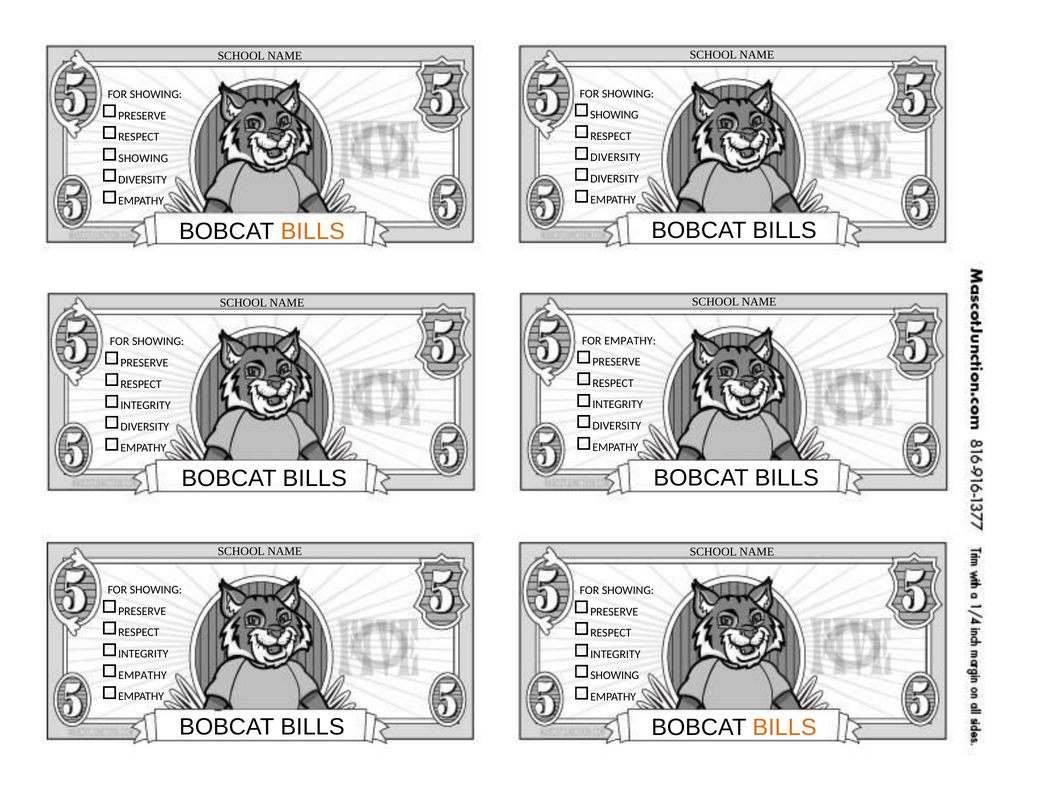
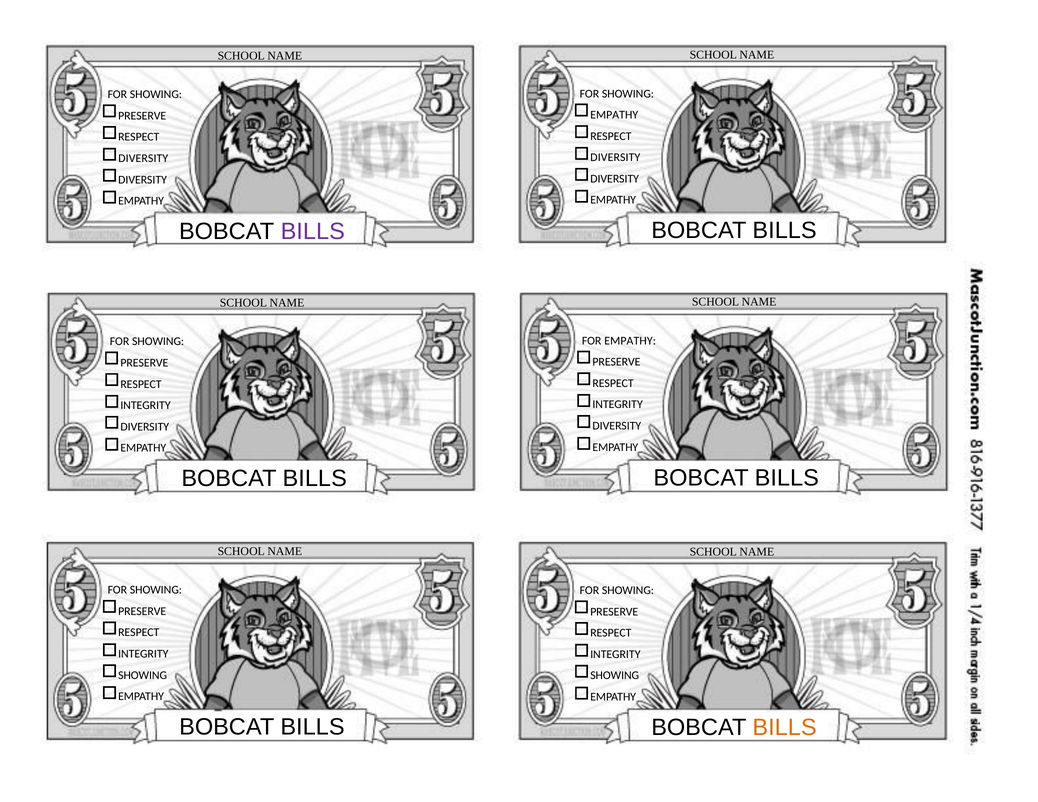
SHOWING at (614, 115): SHOWING -> EMPATHY
SHOWING at (143, 158): SHOWING -> DIVERSITY
BILLS at (313, 232) colour: orange -> purple
EMPATHY at (142, 675): EMPATHY -> SHOWING
